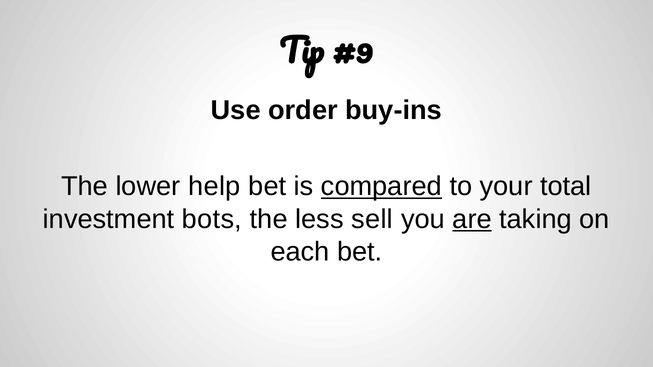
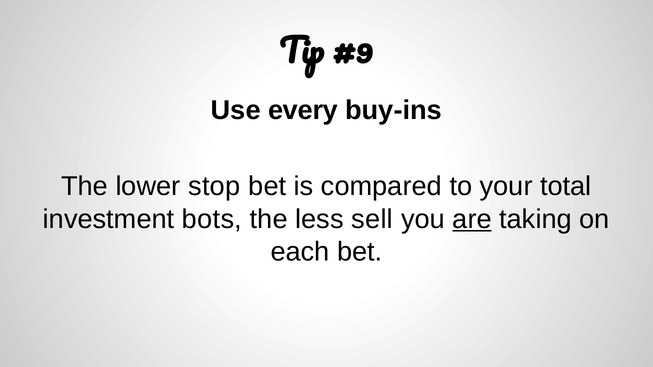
order: order -> every
help: help -> stop
compared underline: present -> none
